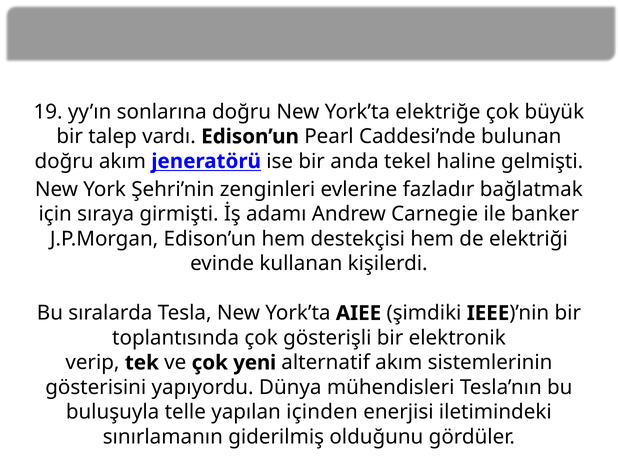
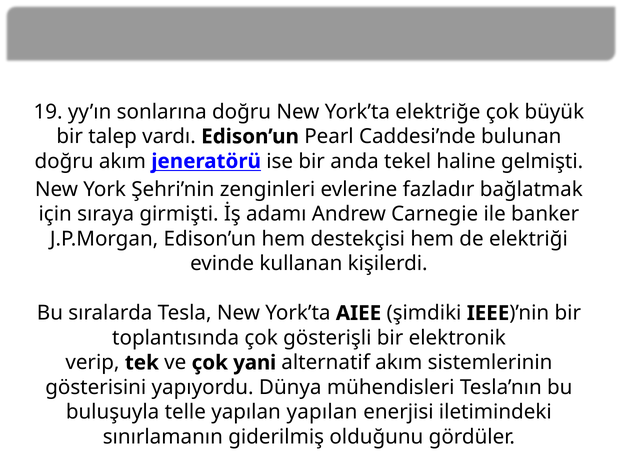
yeni: yeni -> yani
yapılan içinden: içinden -> yapılan
